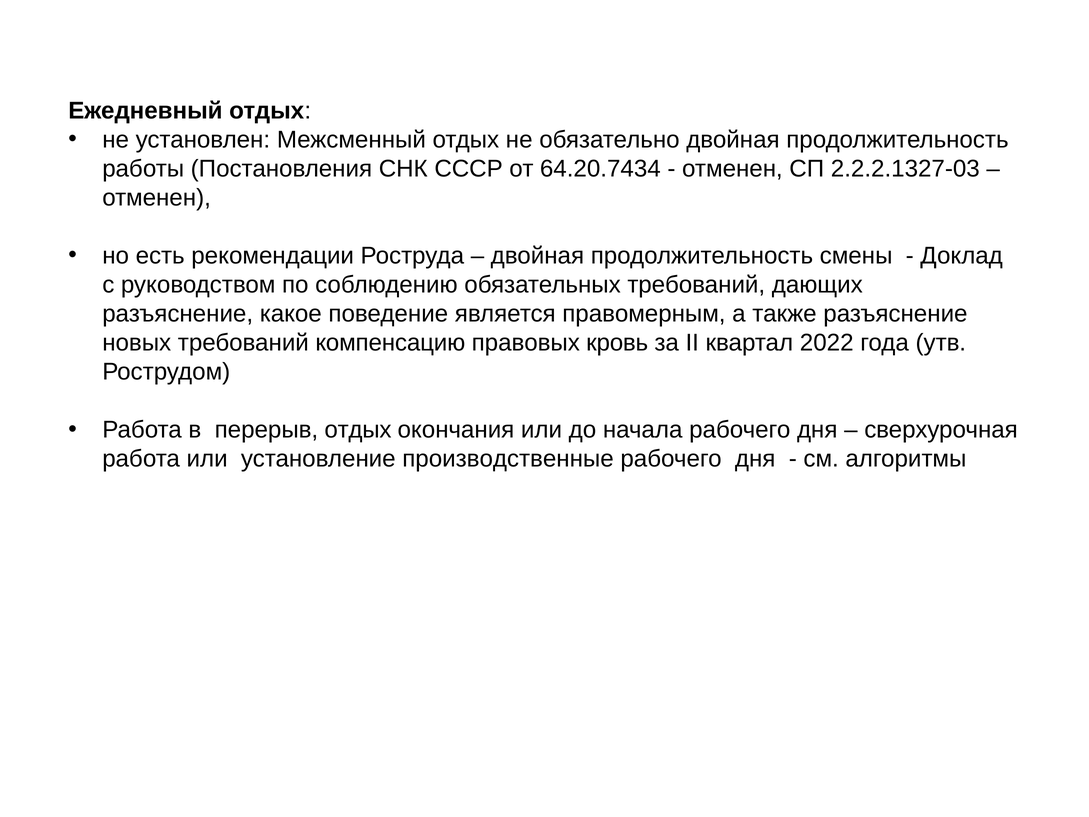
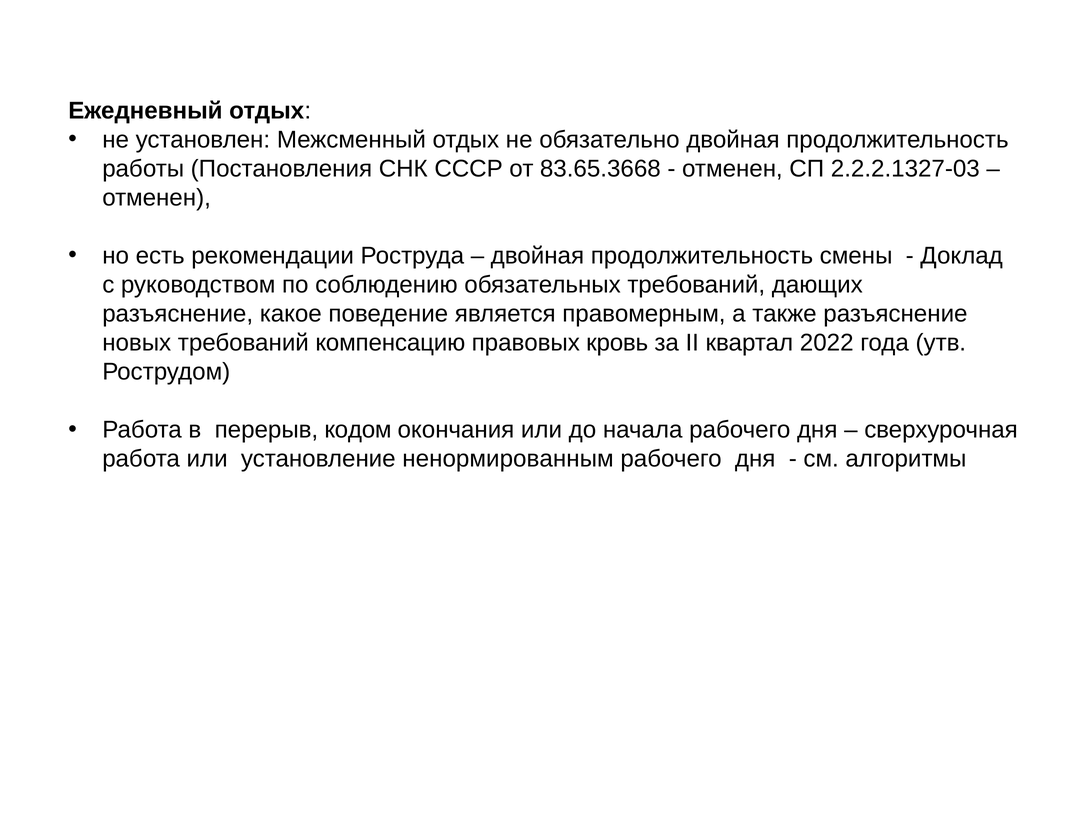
64.20.7434: 64.20.7434 -> 83.65.3668
перерыв отдых: отдых -> кодом
производственные: производственные -> ненормированным
